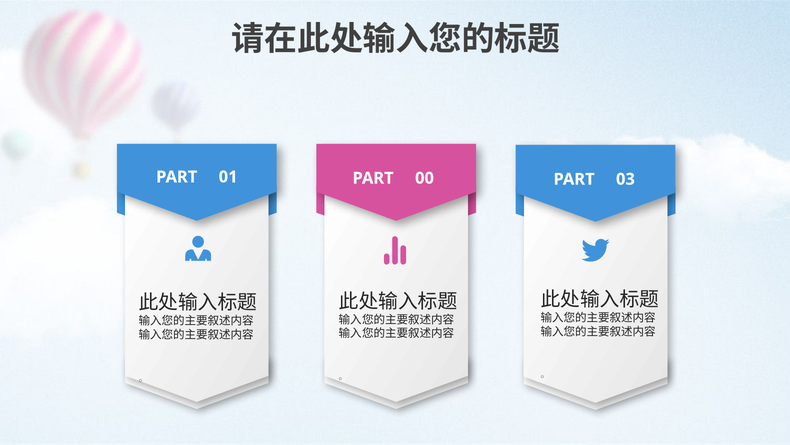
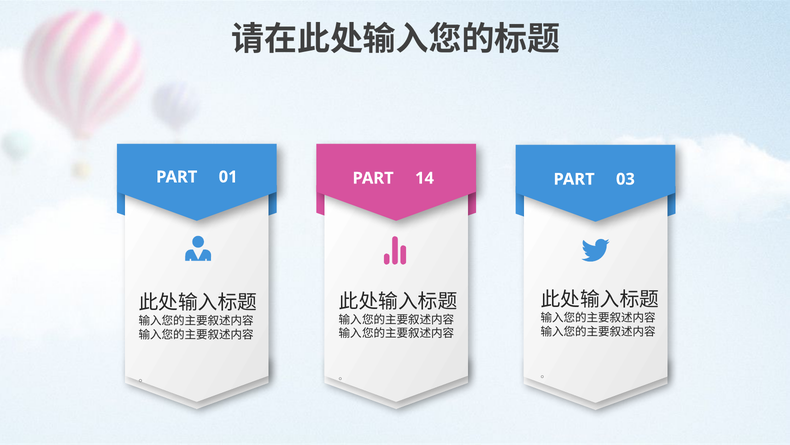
00: 00 -> 14
